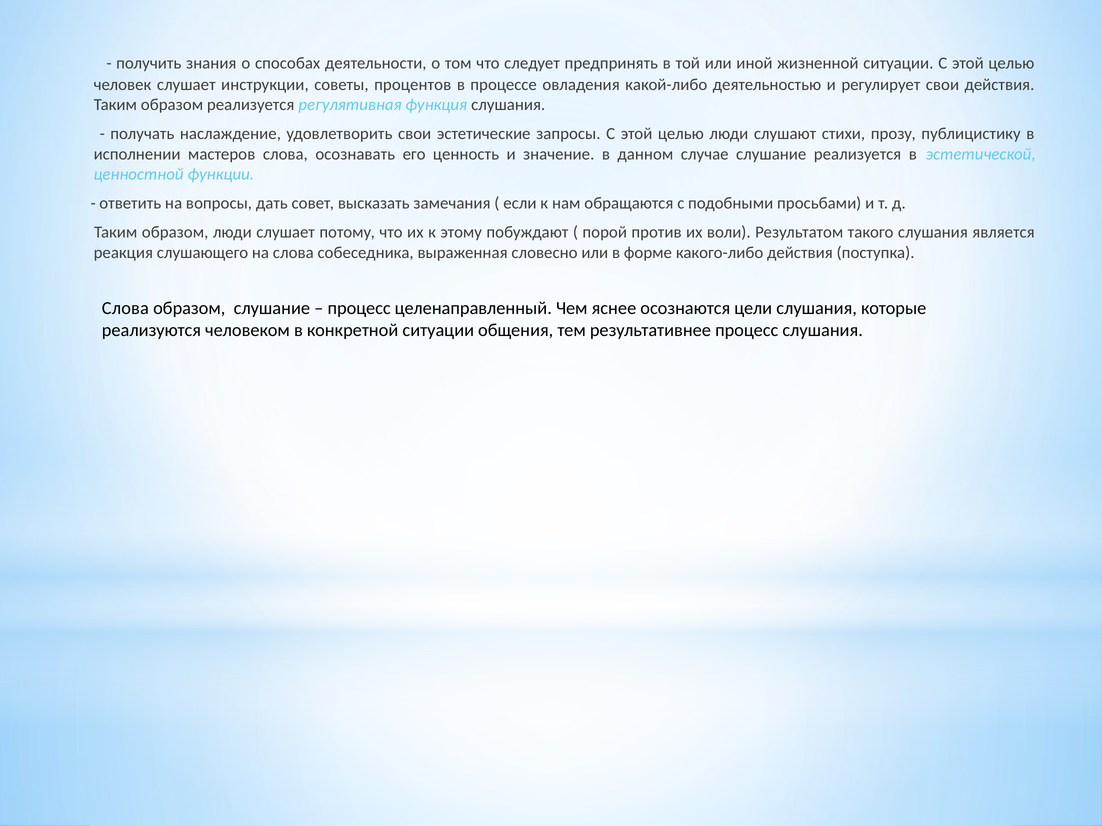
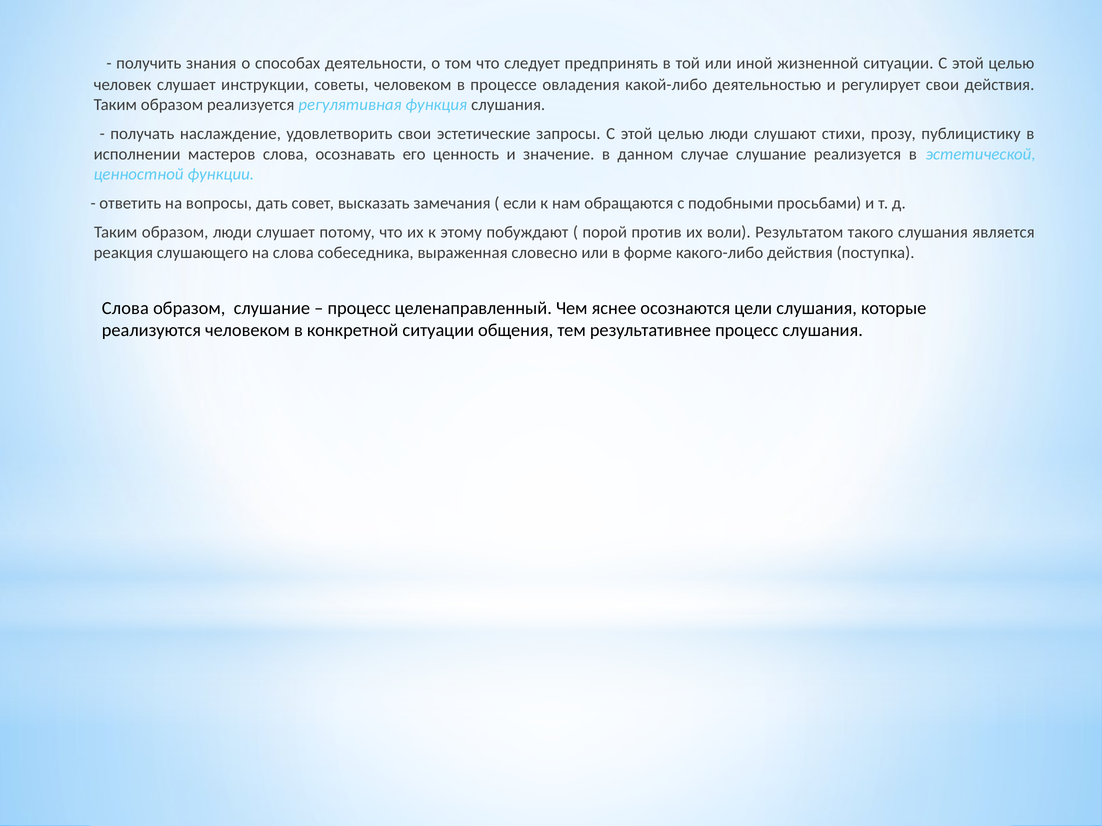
советы процентов: процентов -> человеком
